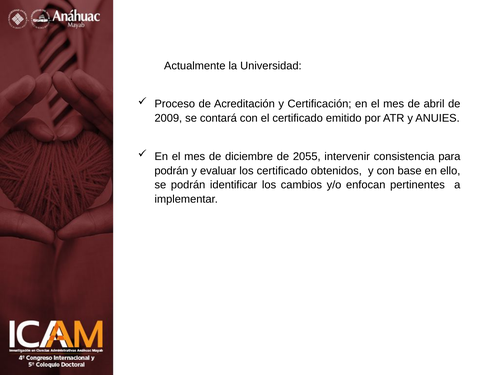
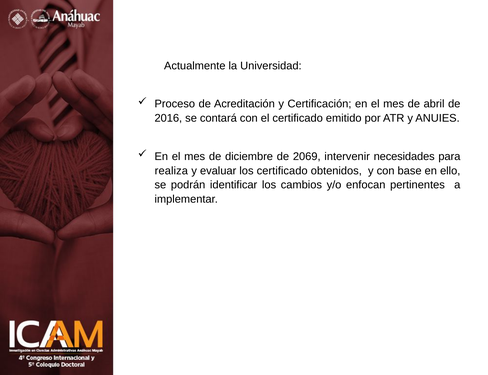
2009: 2009 -> 2016
2055: 2055 -> 2069
consistencia: consistencia -> necesidades
podrán at (171, 171): podrán -> realiza
